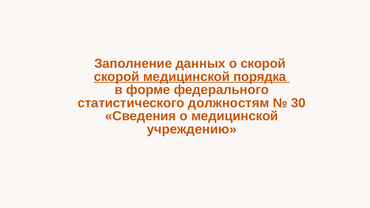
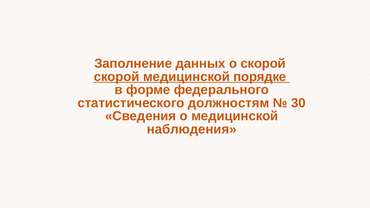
порядка: порядка -> порядке
учреждению: учреждению -> наблюдения
